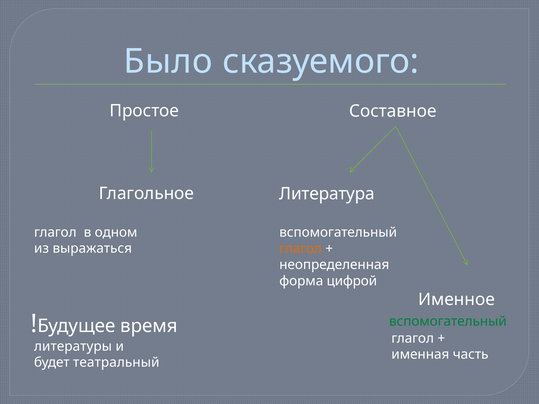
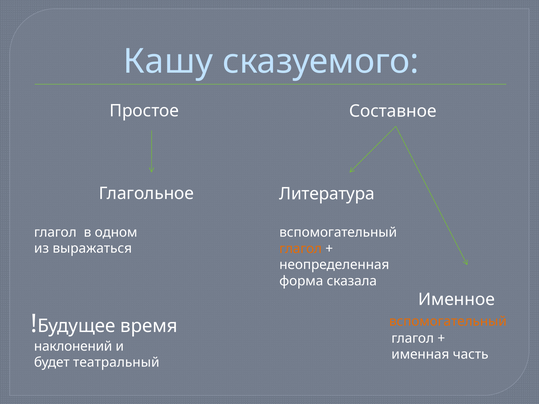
Было: Было -> Кашу
цифрой: цифрой -> сказала
вспомогательный at (448, 322) colour: green -> orange
литературы: литературы -> наклонений
